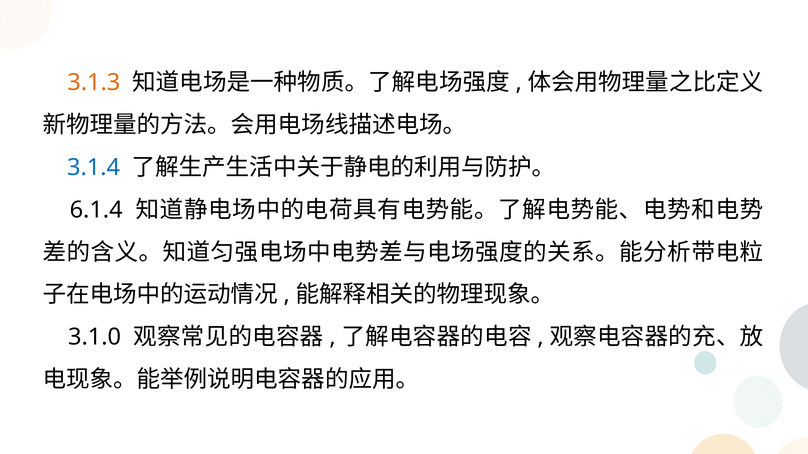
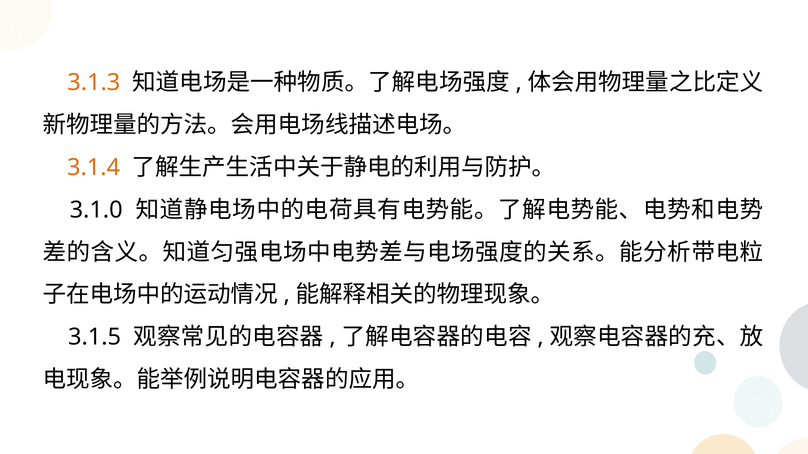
3.1.4 colour: blue -> orange
6.1.4: 6.1.4 -> 3.1.0
3.1.0: 3.1.0 -> 3.1.5
